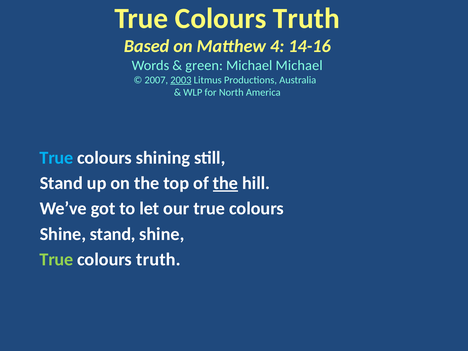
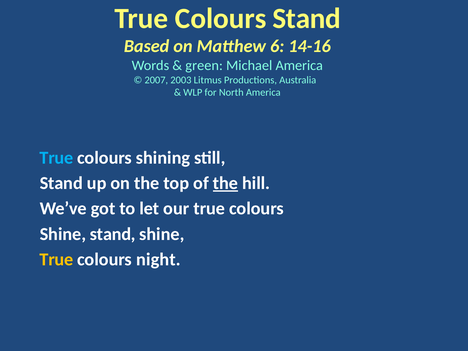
Truth at (306, 18): Truth -> Stand
4: 4 -> 6
Michael Michael: Michael -> America
2003 underline: present -> none
True at (56, 260) colour: light green -> yellow
truth at (159, 260): truth -> night
